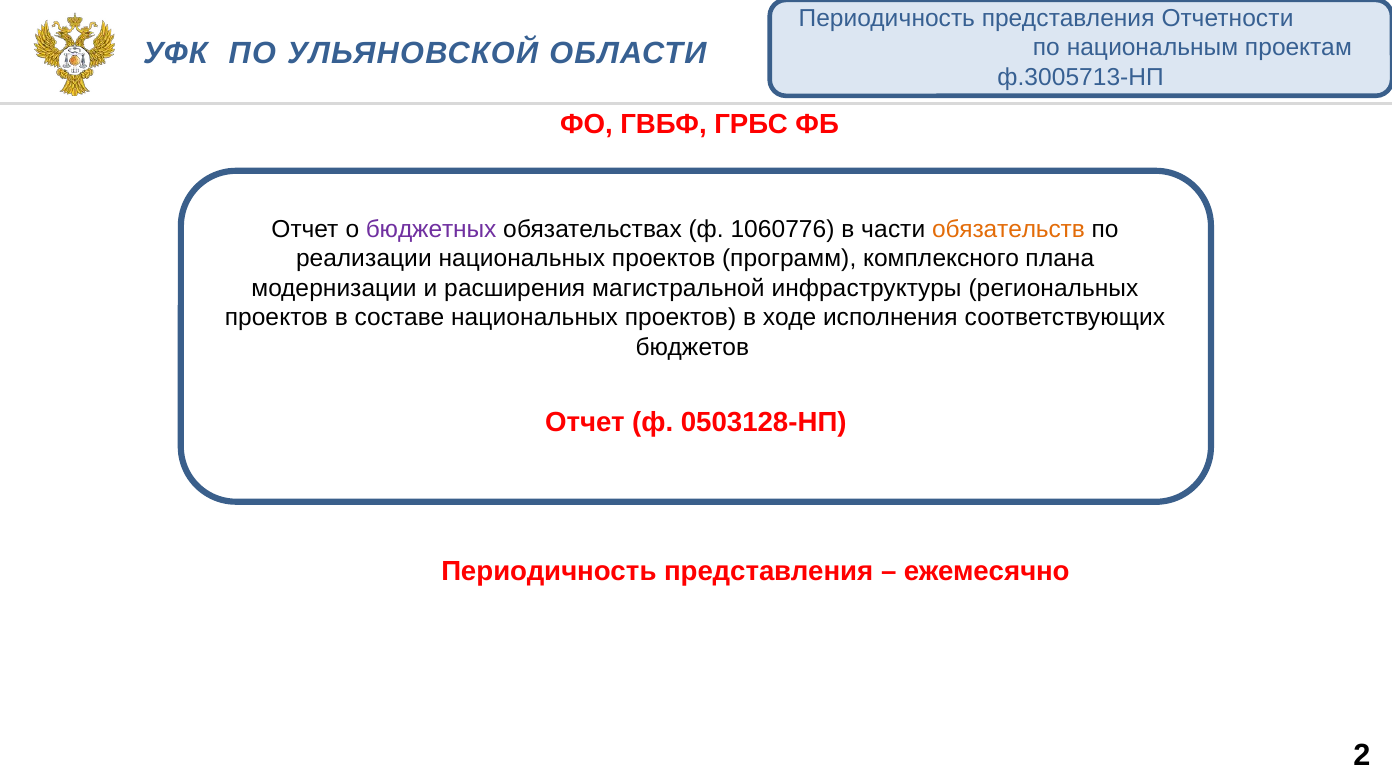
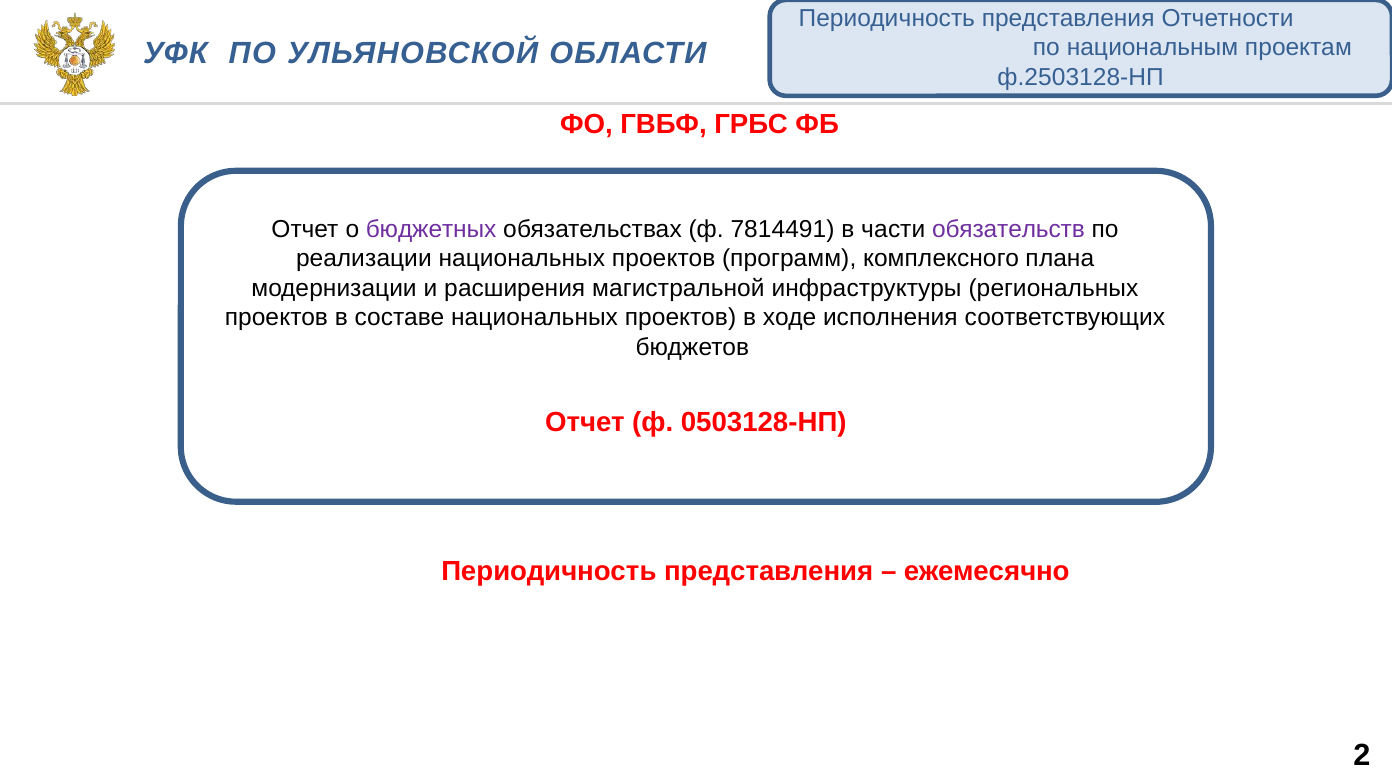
ф.3005713-НП: ф.3005713-НП -> ф.2503128-НП
1060776: 1060776 -> 7814491
обязательств colour: orange -> purple
